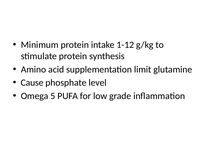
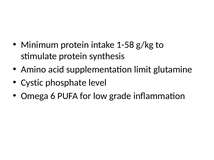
1-12: 1-12 -> 1-58
Cause: Cause -> Cystic
5: 5 -> 6
